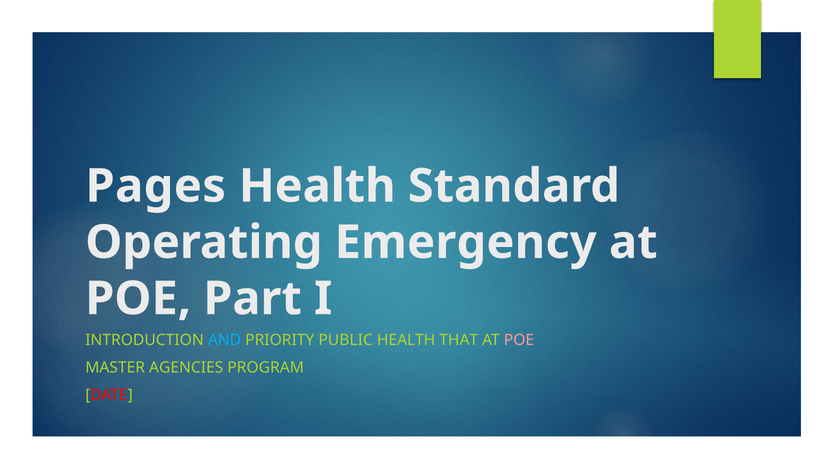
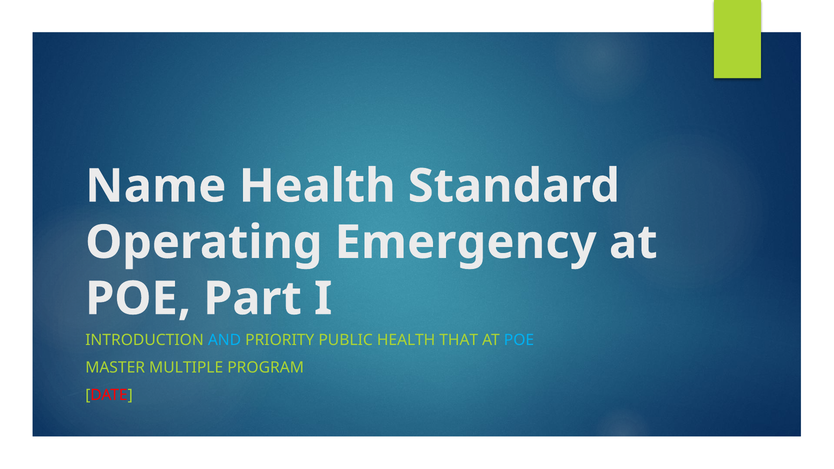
Pages: Pages -> Name
POE at (519, 340) colour: pink -> light blue
AGENCIES: AGENCIES -> MULTIPLE
